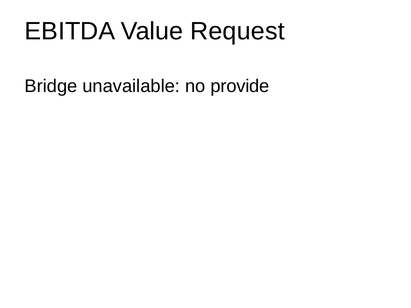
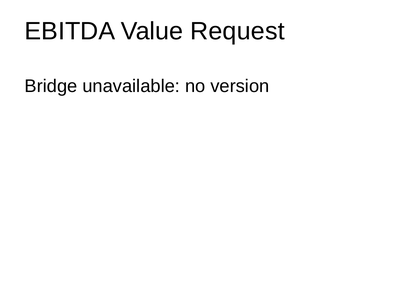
provide: provide -> version
